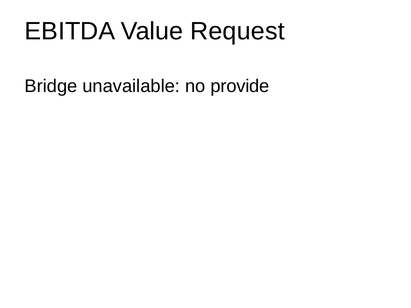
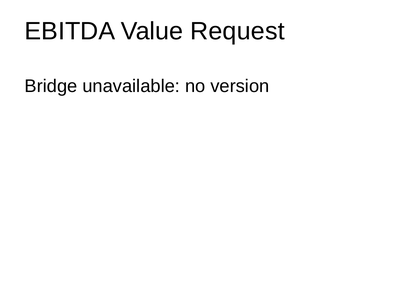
provide: provide -> version
